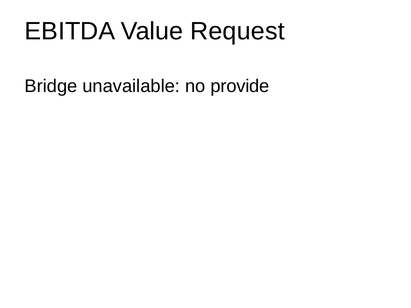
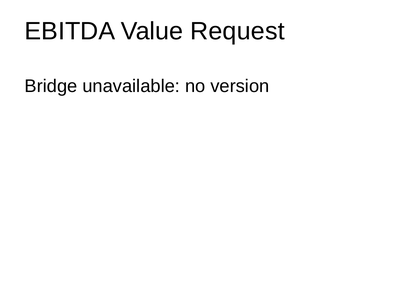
provide: provide -> version
